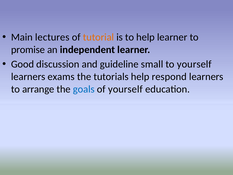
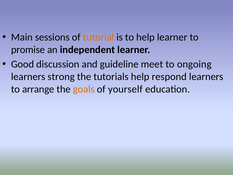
lectures: lectures -> sessions
small: small -> meet
to yourself: yourself -> ongoing
exams: exams -> strong
goals colour: blue -> orange
